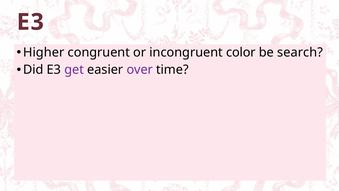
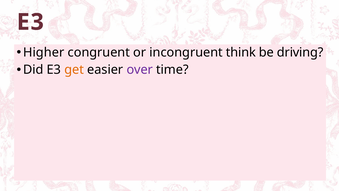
color: color -> think
search: search -> driving
get colour: purple -> orange
